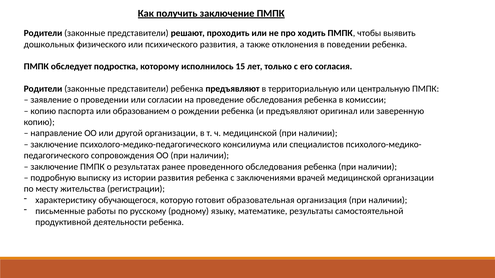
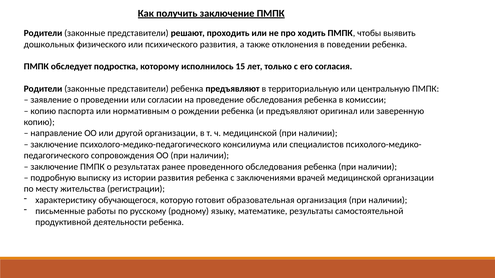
образованием: образованием -> нормативным
